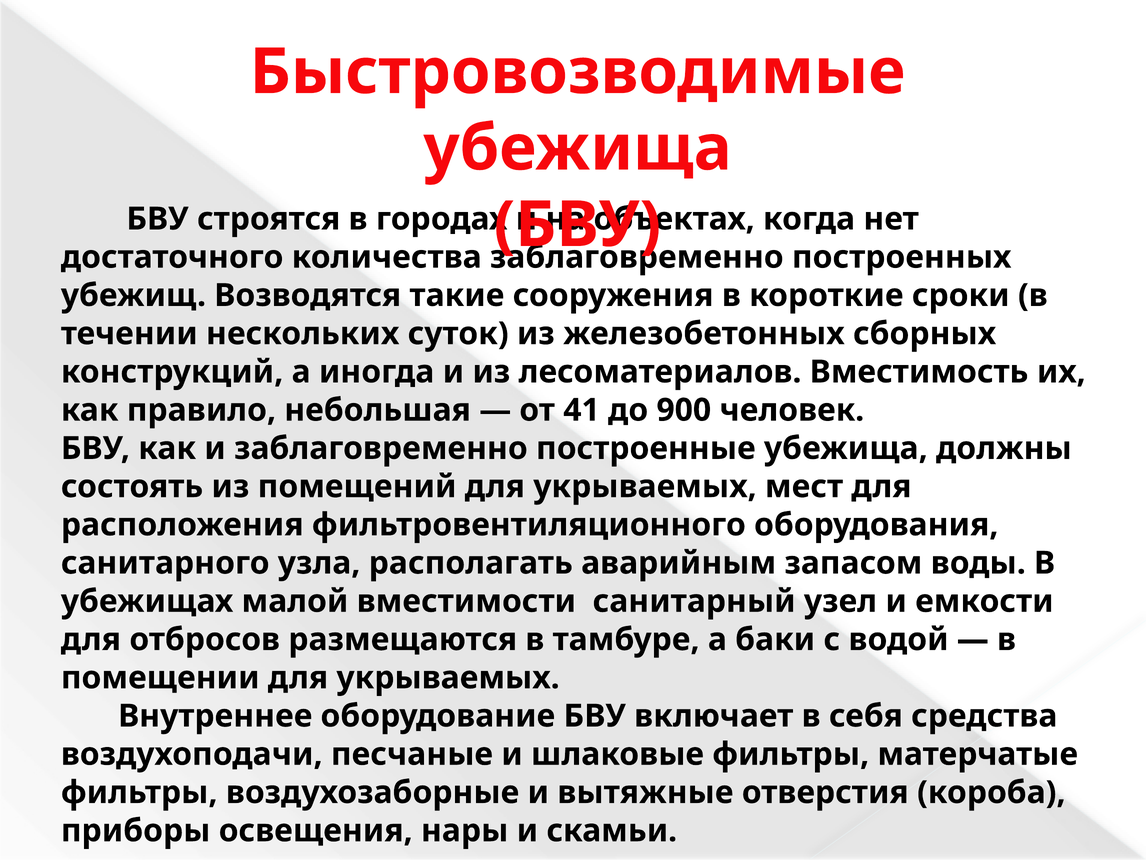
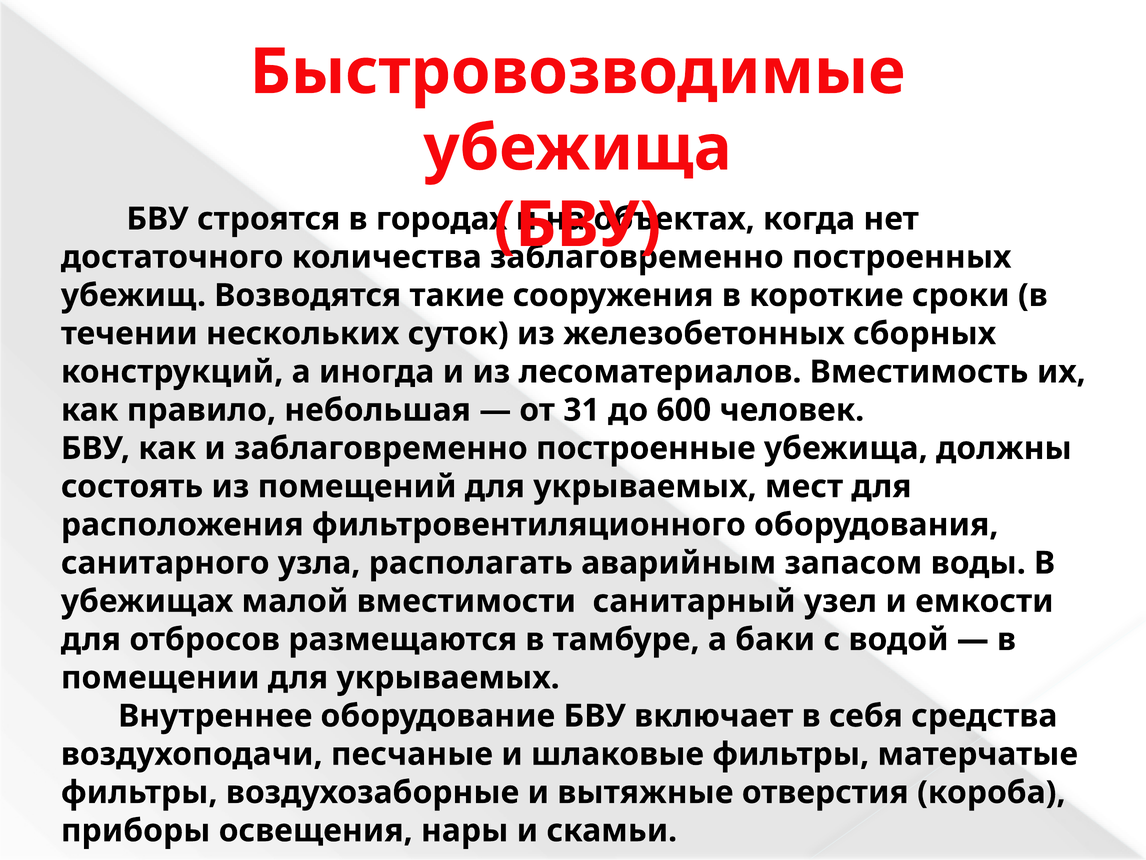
41: 41 -> 31
900: 900 -> 600
